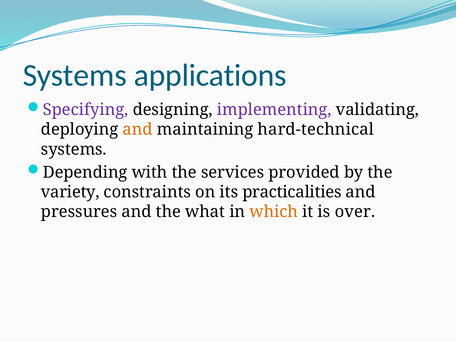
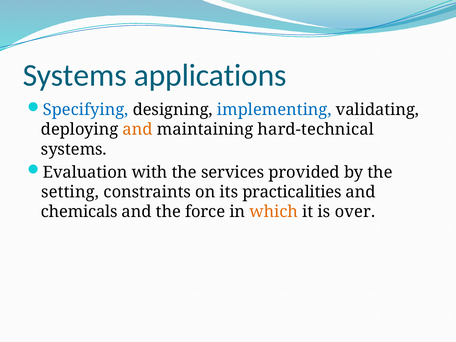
Specifying colour: purple -> blue
implementing colour: purple -> blue
Depending: Depending -> Evaluation
variety: variety -> setting
pressures: pressures -> chemicals
what: what -> force
